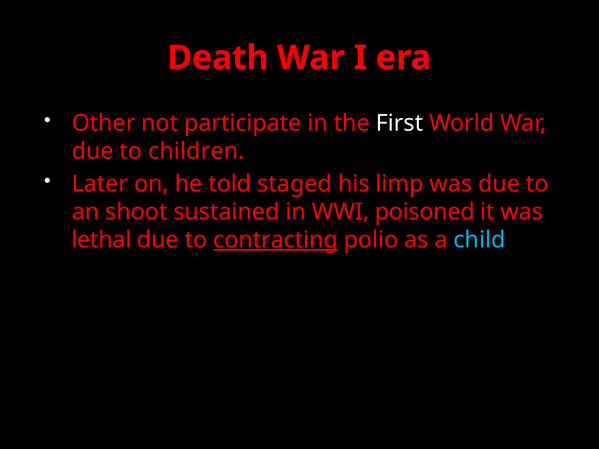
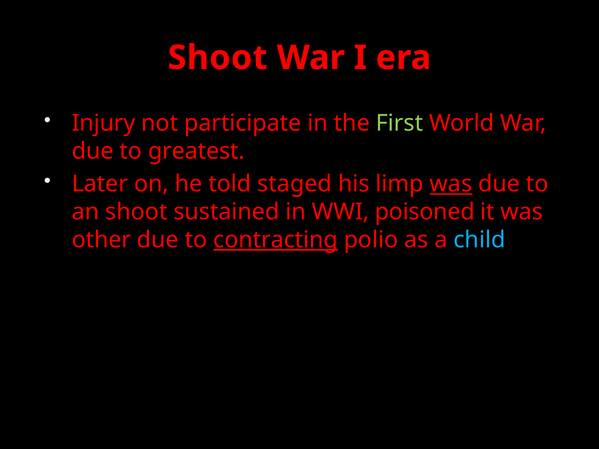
Death at (218, 58): Death -> Shoot
Other: Other -> Injury
First colour: white -> light green
children: children -> greatest
was at (451, 184) underline: none -> present
lethal: lethal -> other
